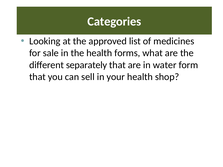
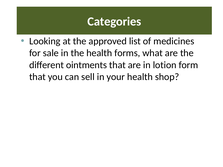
separately: separately -> ointments
water: water -> lotion
